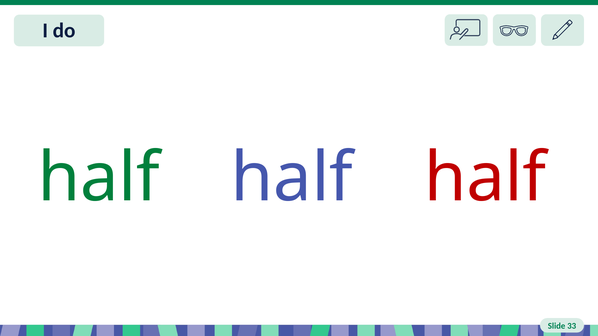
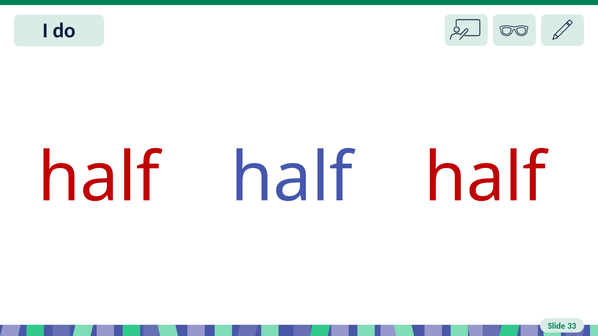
half at (99, 178) colour: green -> red
